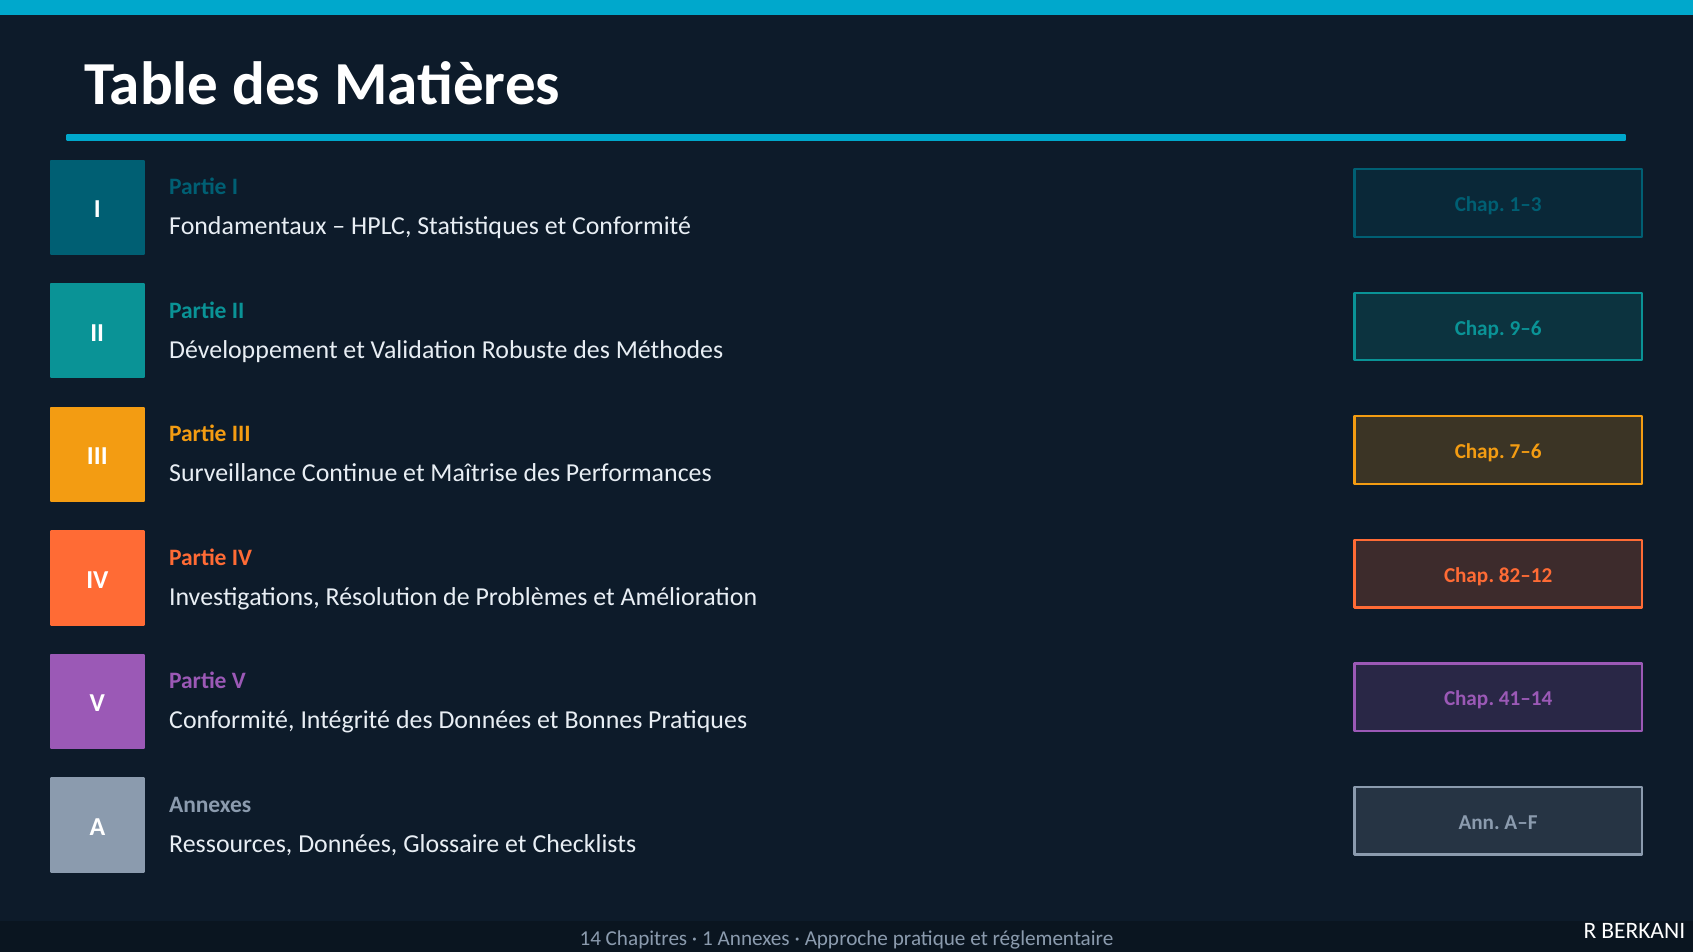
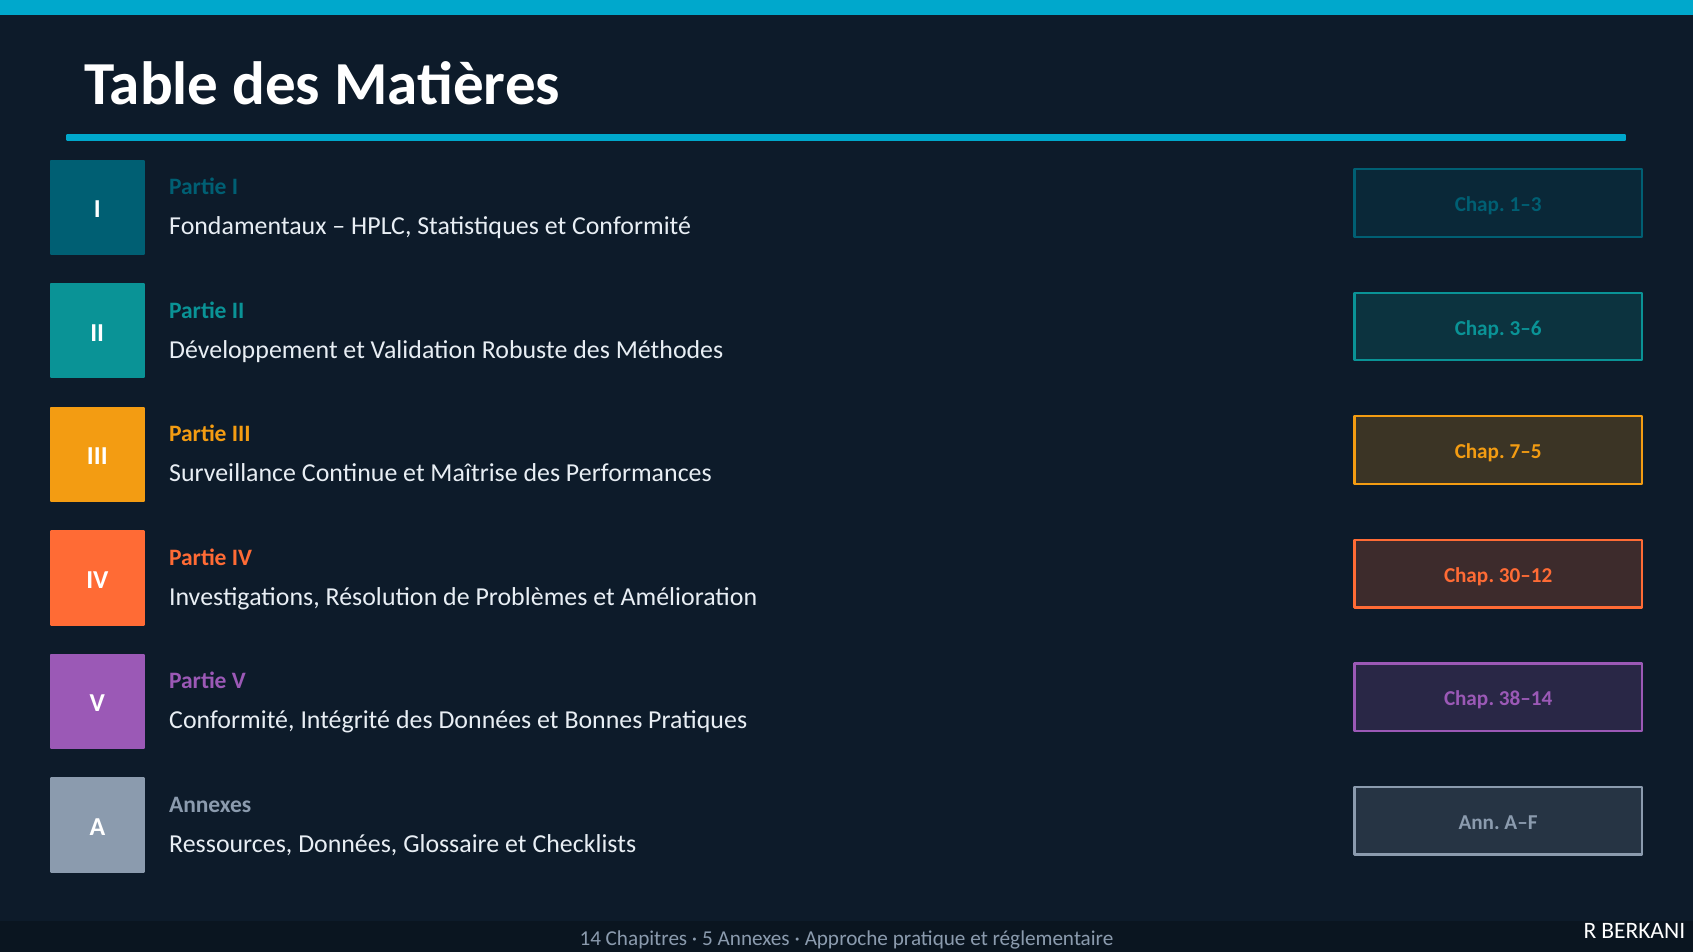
9–6: 9–6 -> 3–6
7–6: 7–6 -> 7–5
82–12: 82–12 -> 30–12
41–14: 41–14 -> 38–14
1: 1 -> 5
